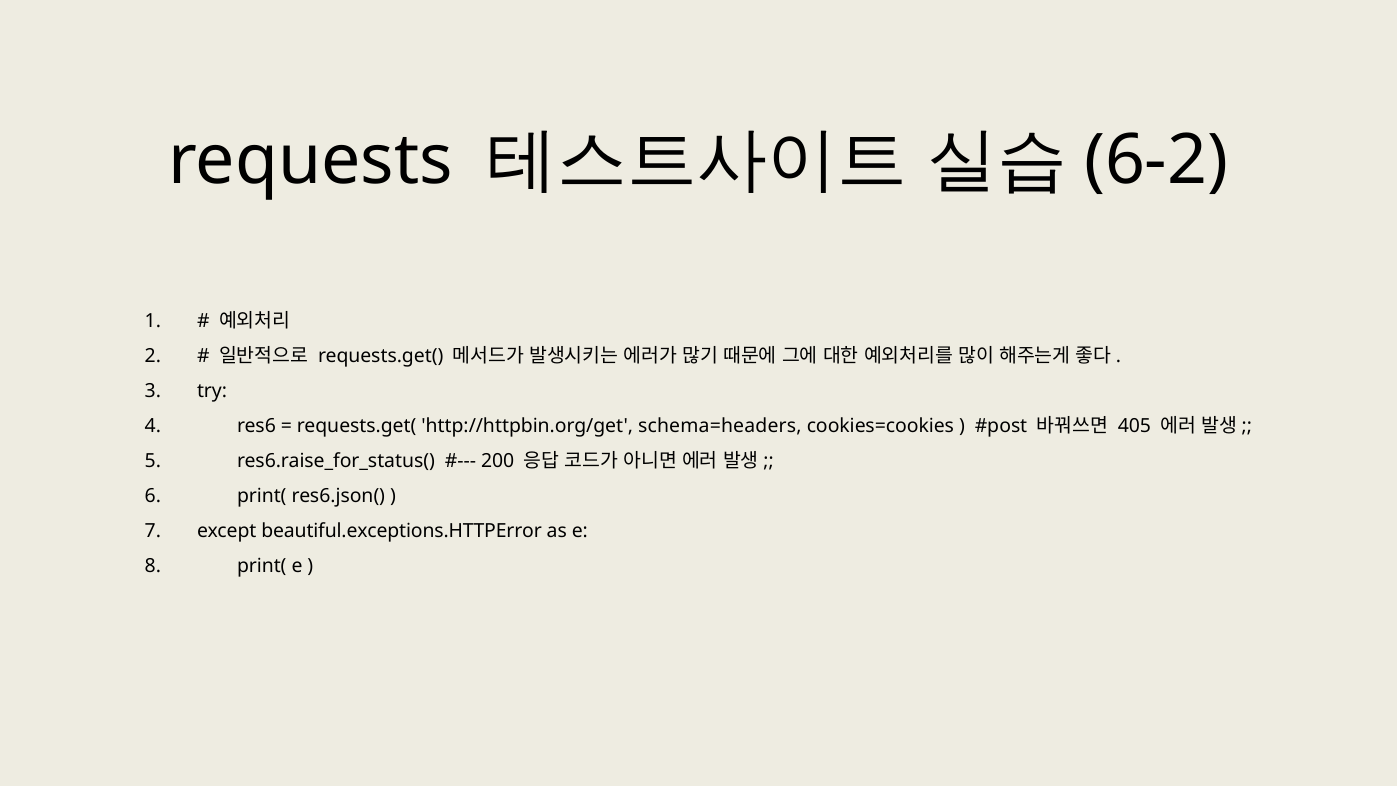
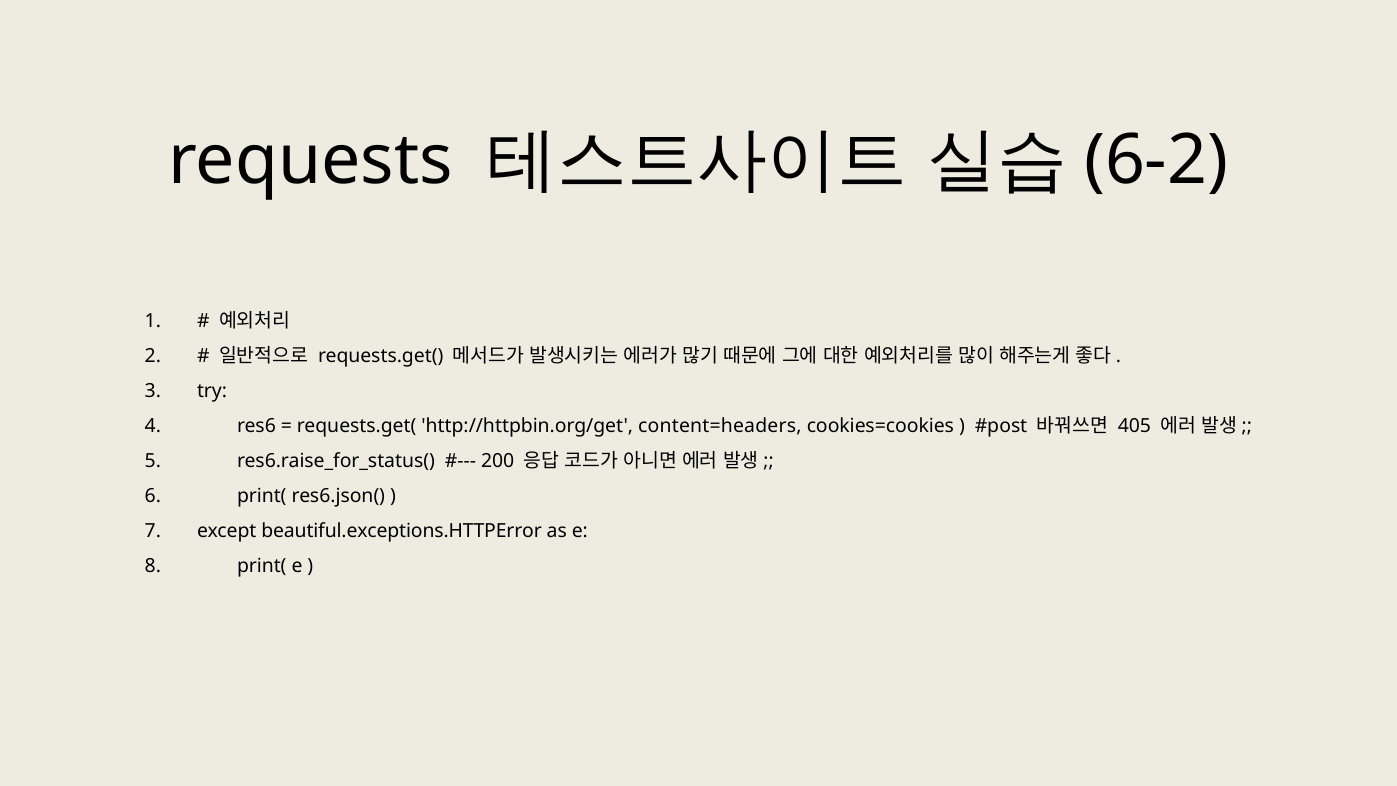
schema=headers: schema=headers -> content=headers
